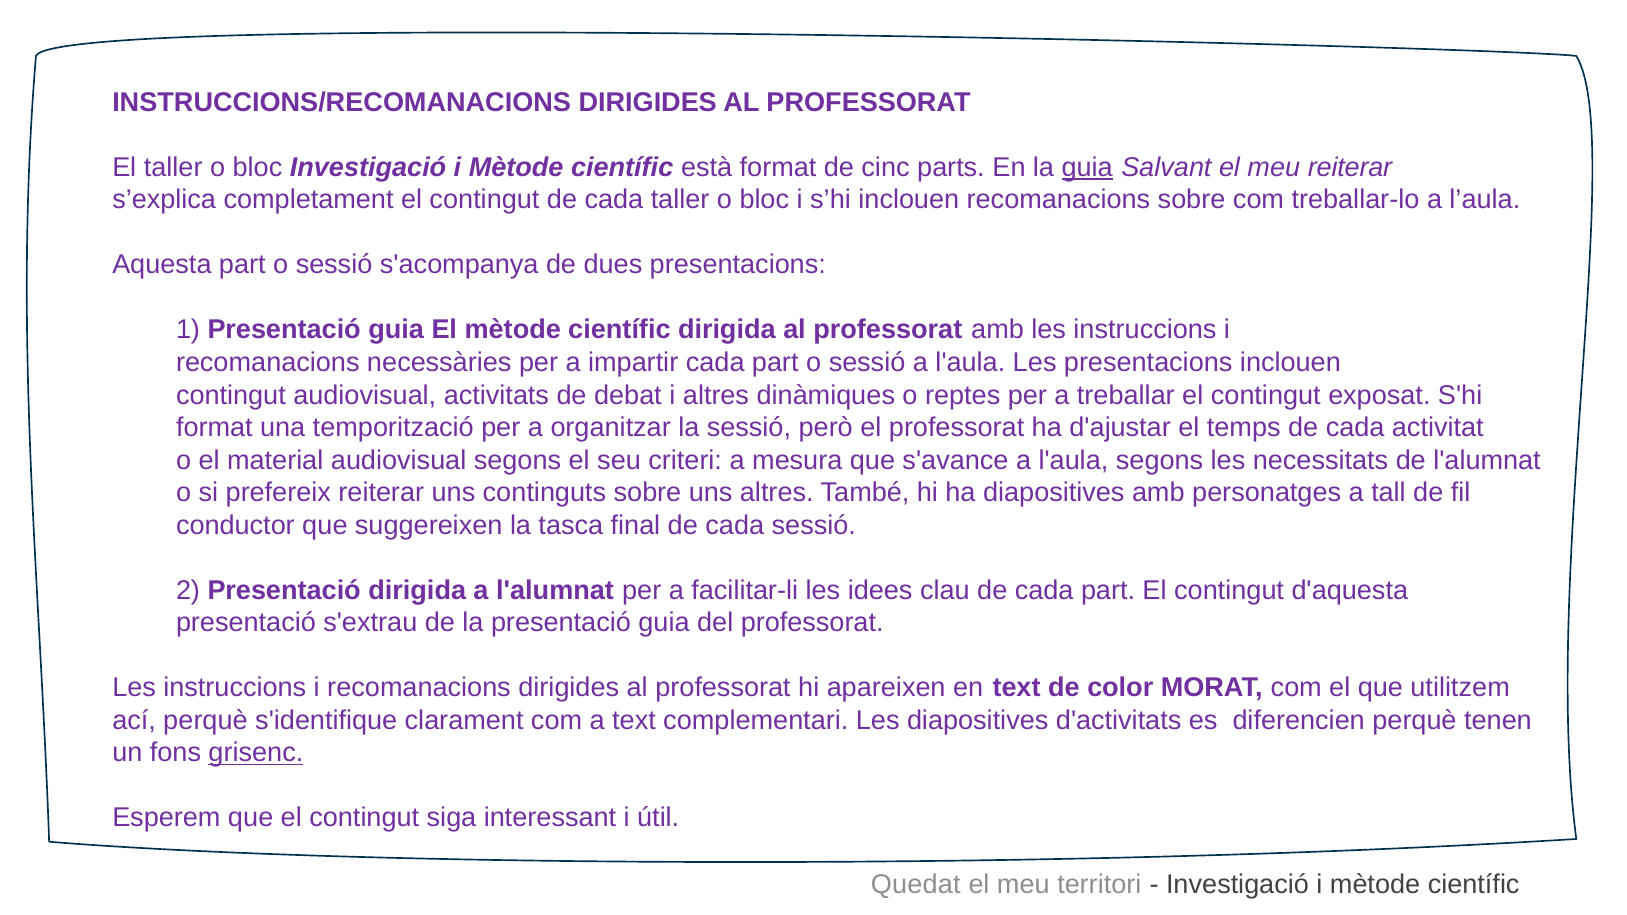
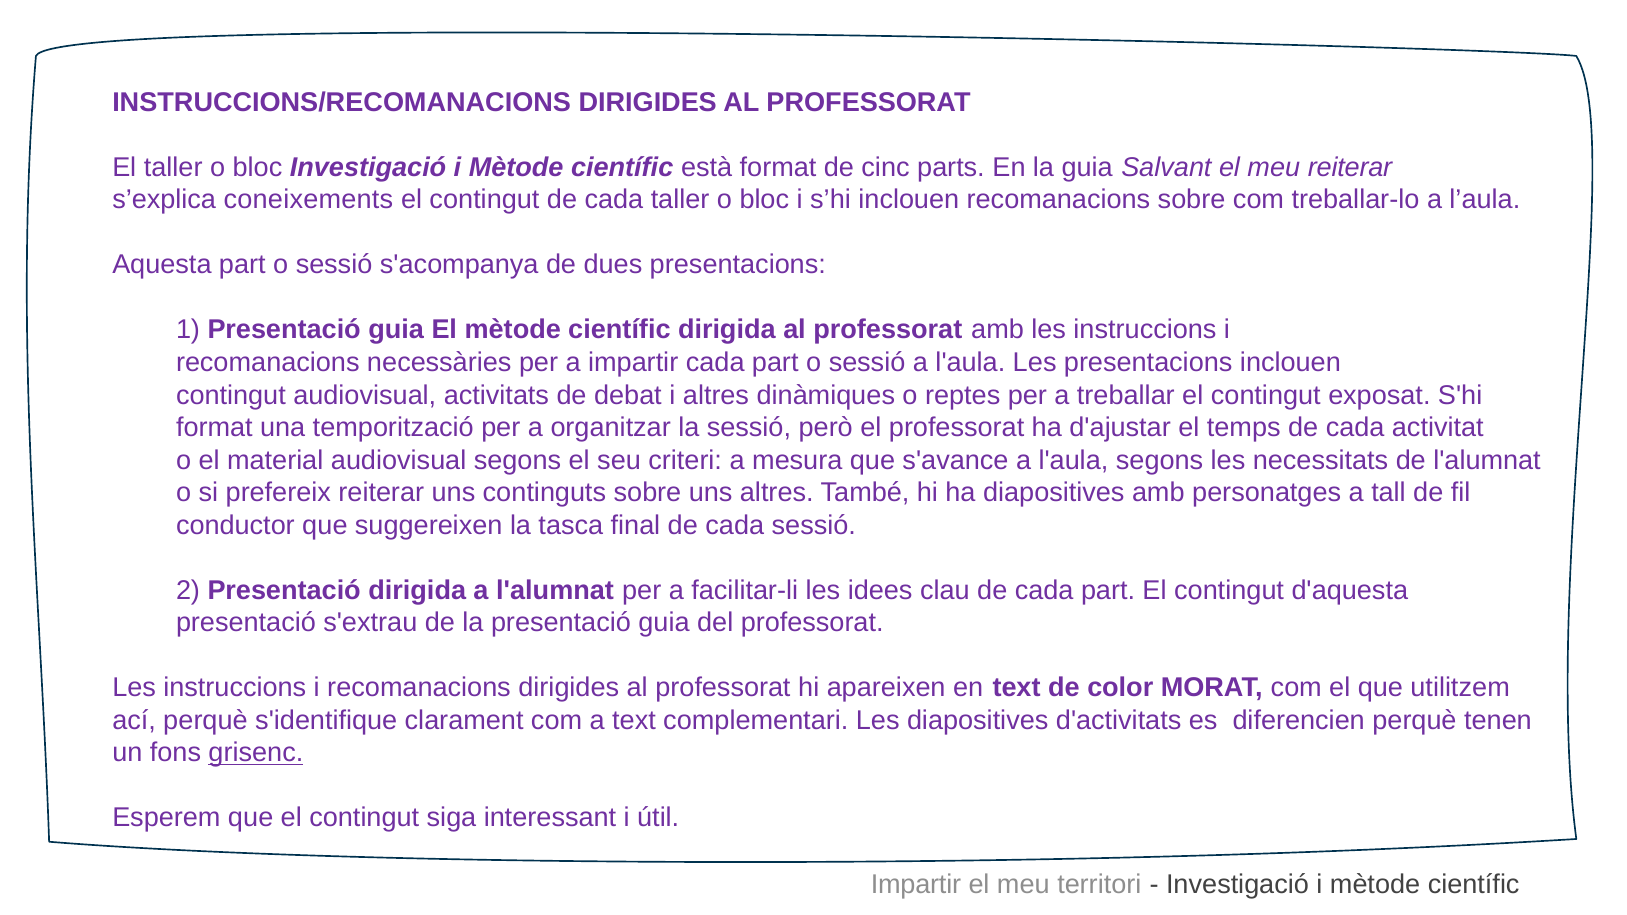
guia at (1087, 167) underline: present -> none
completament: completament -> coneixements
Quedat at (916, 884): Quedat -> Impartir
